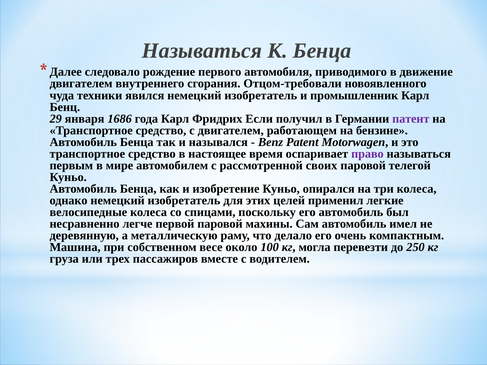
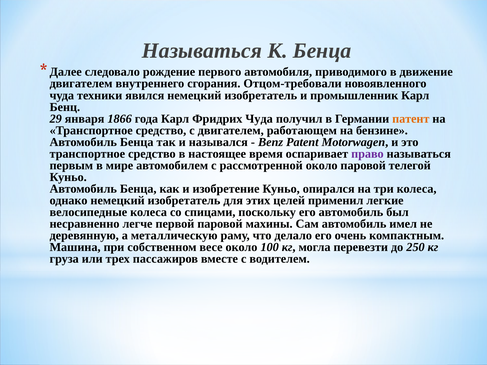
1686: 1686 -> 1866
Фридрих Если: Если -> Чуда
патент colour: purple -> orange
рассмотренной своих: своих -> около
